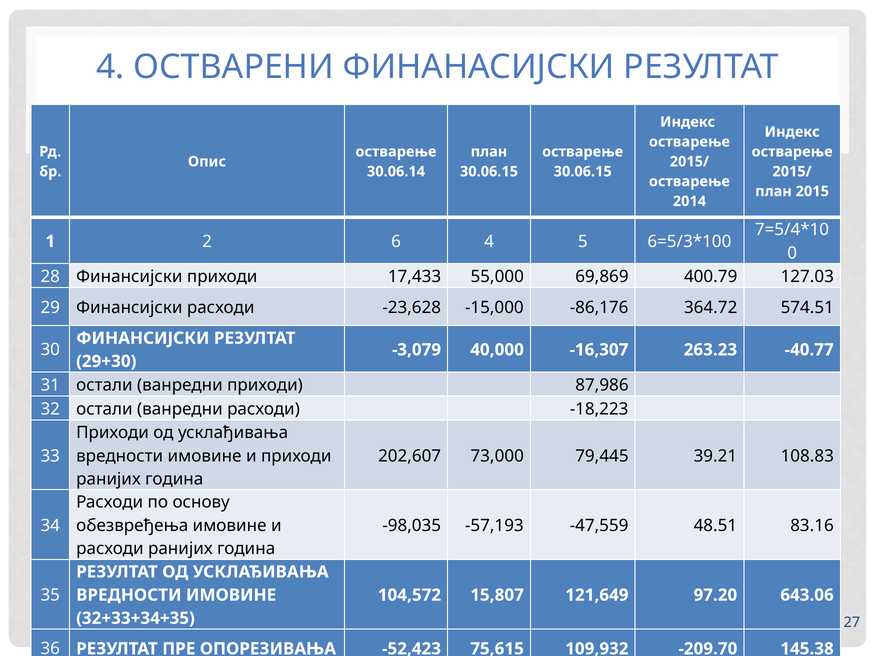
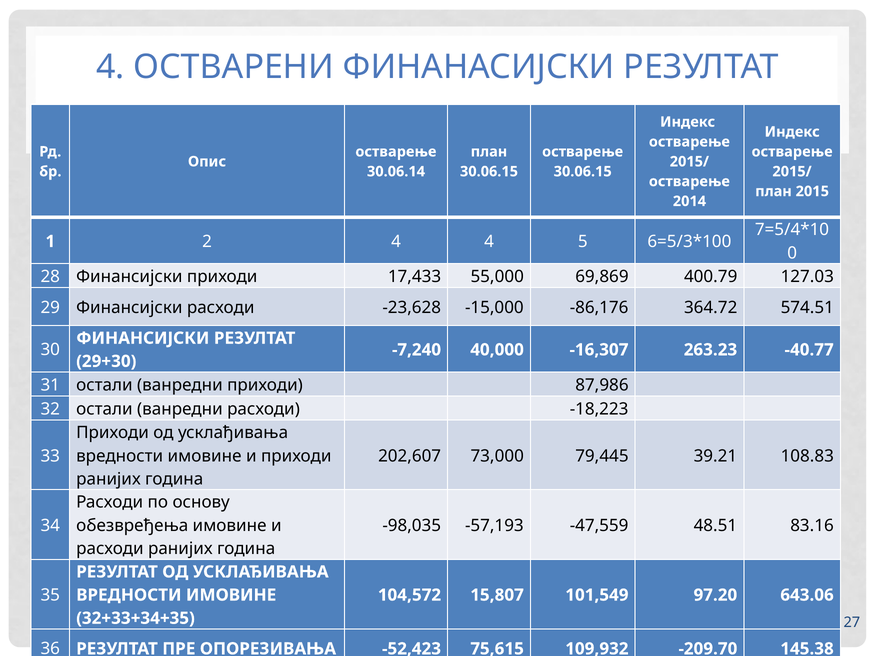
2 6: 6 -> 4
-3,079: -3,079 -> -7,240
121,649: 121,649 -> 101,549
